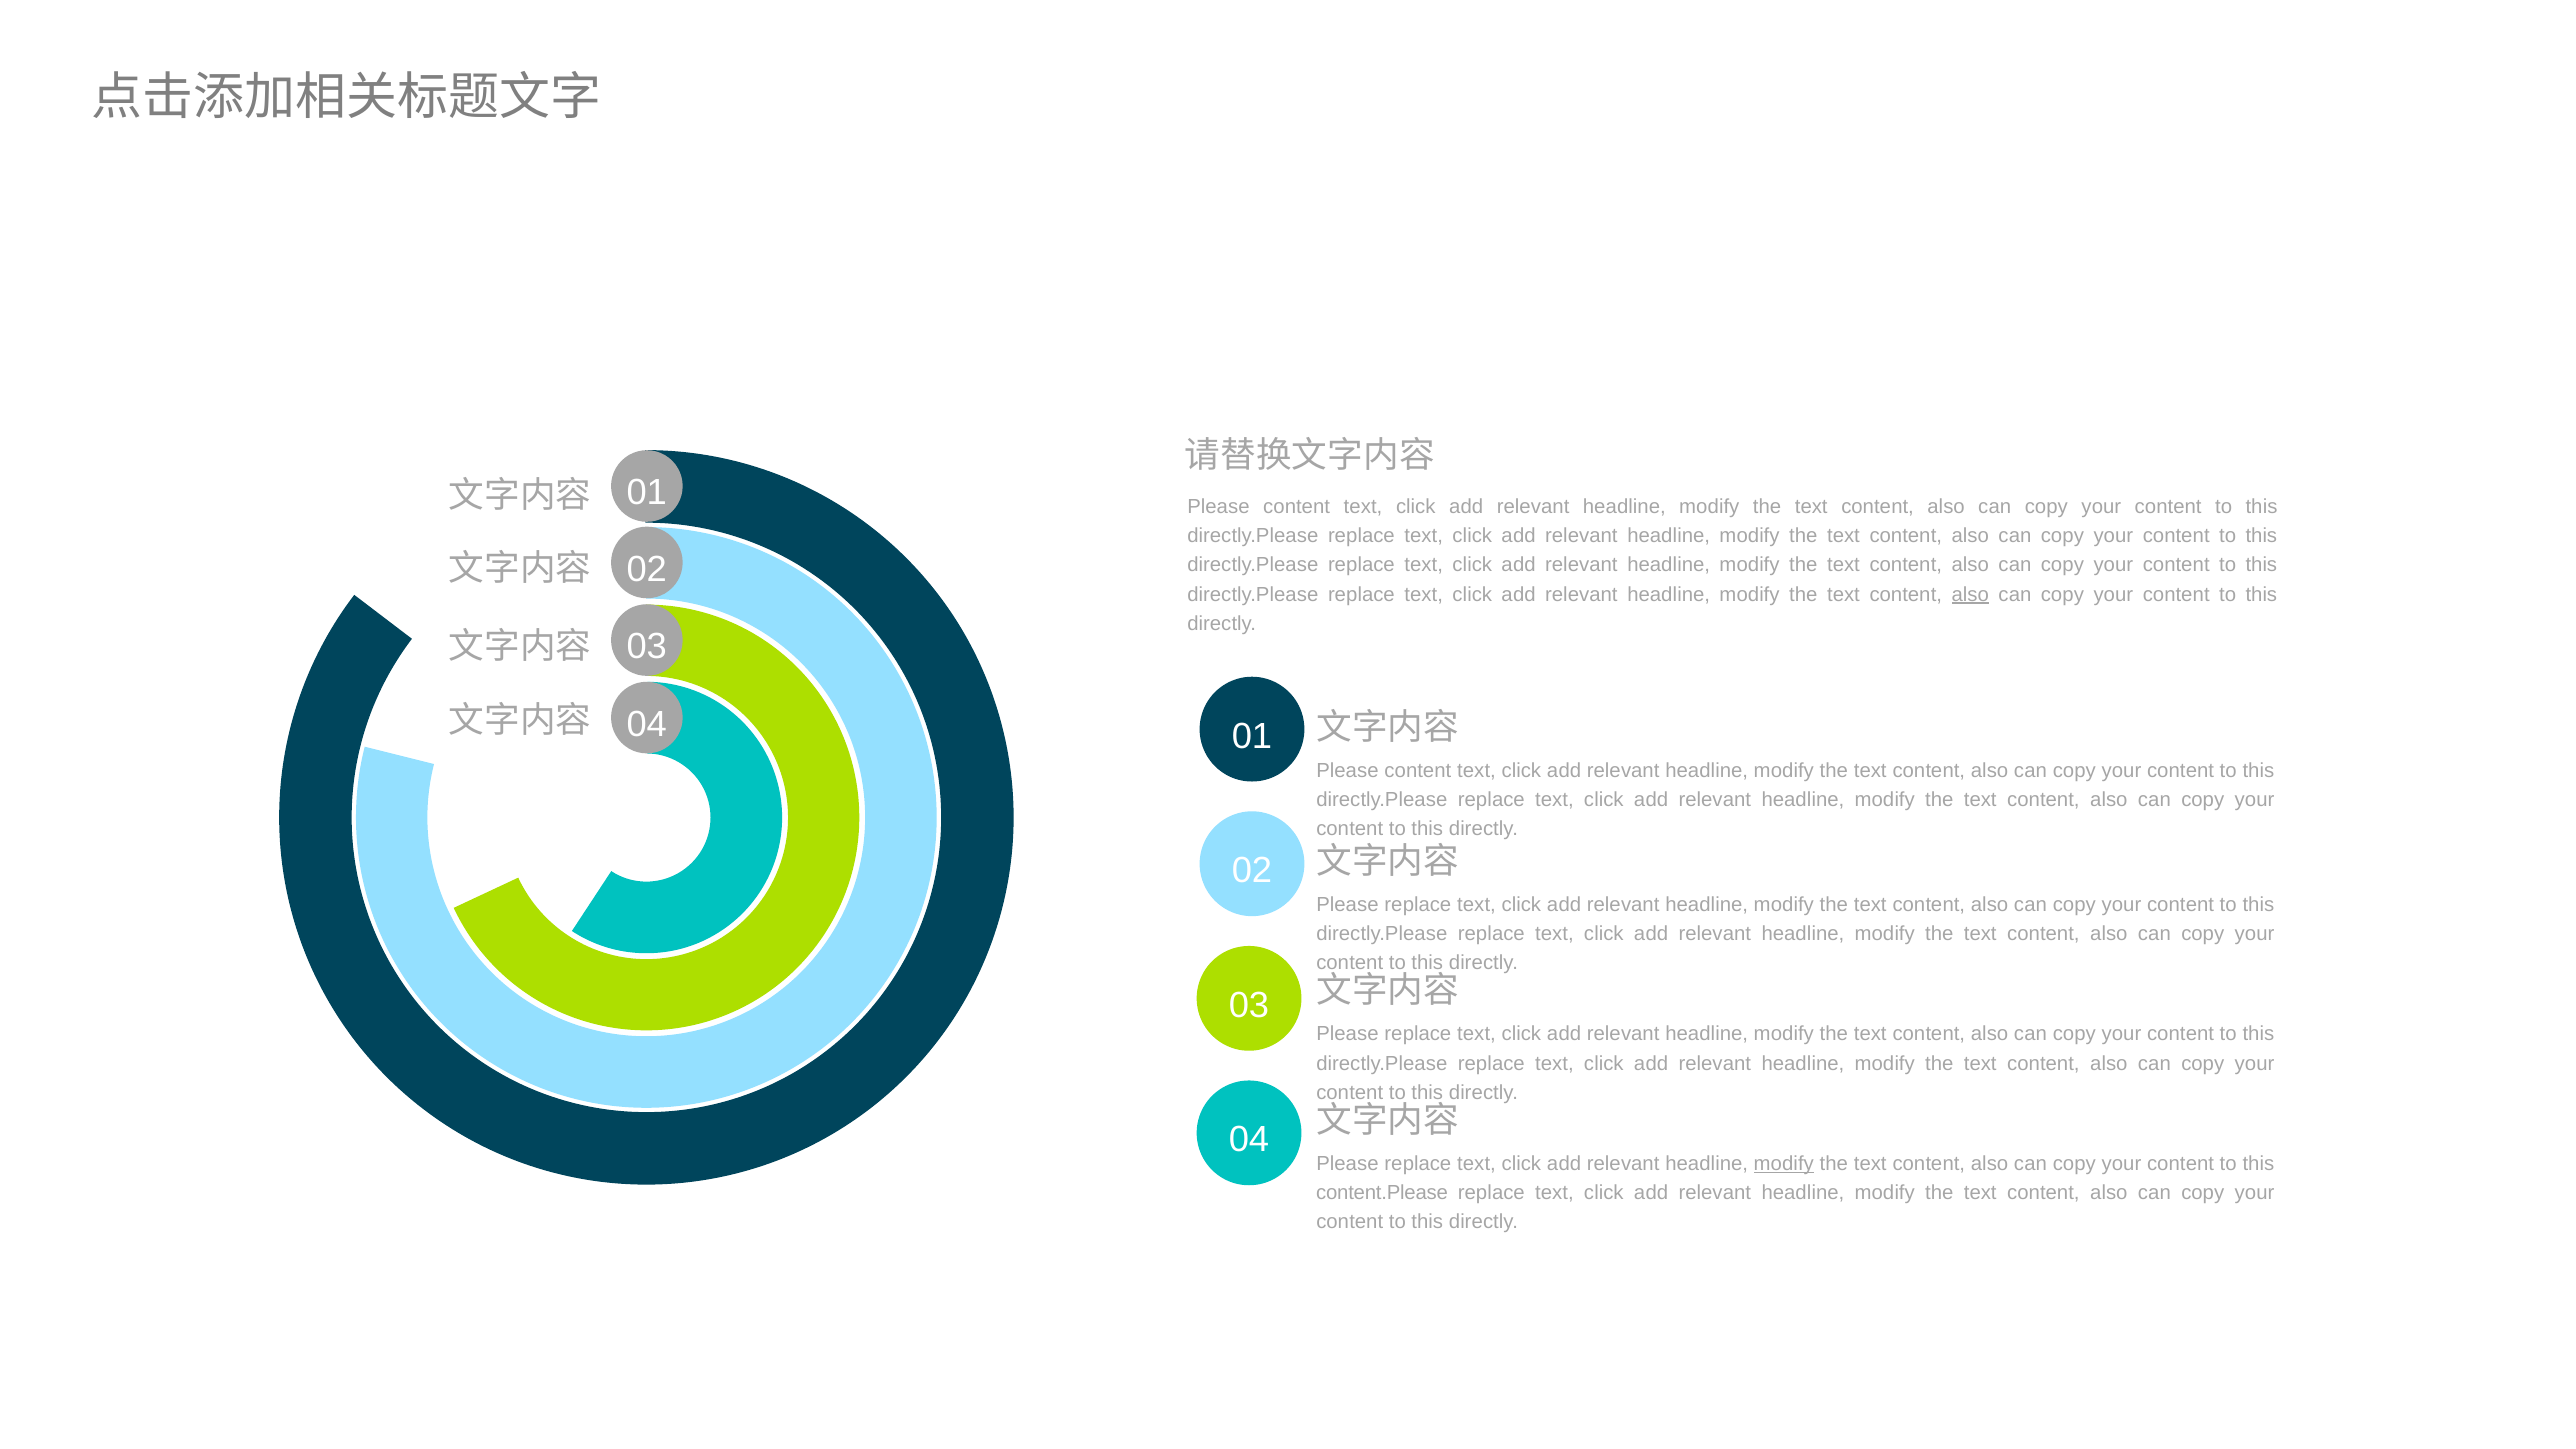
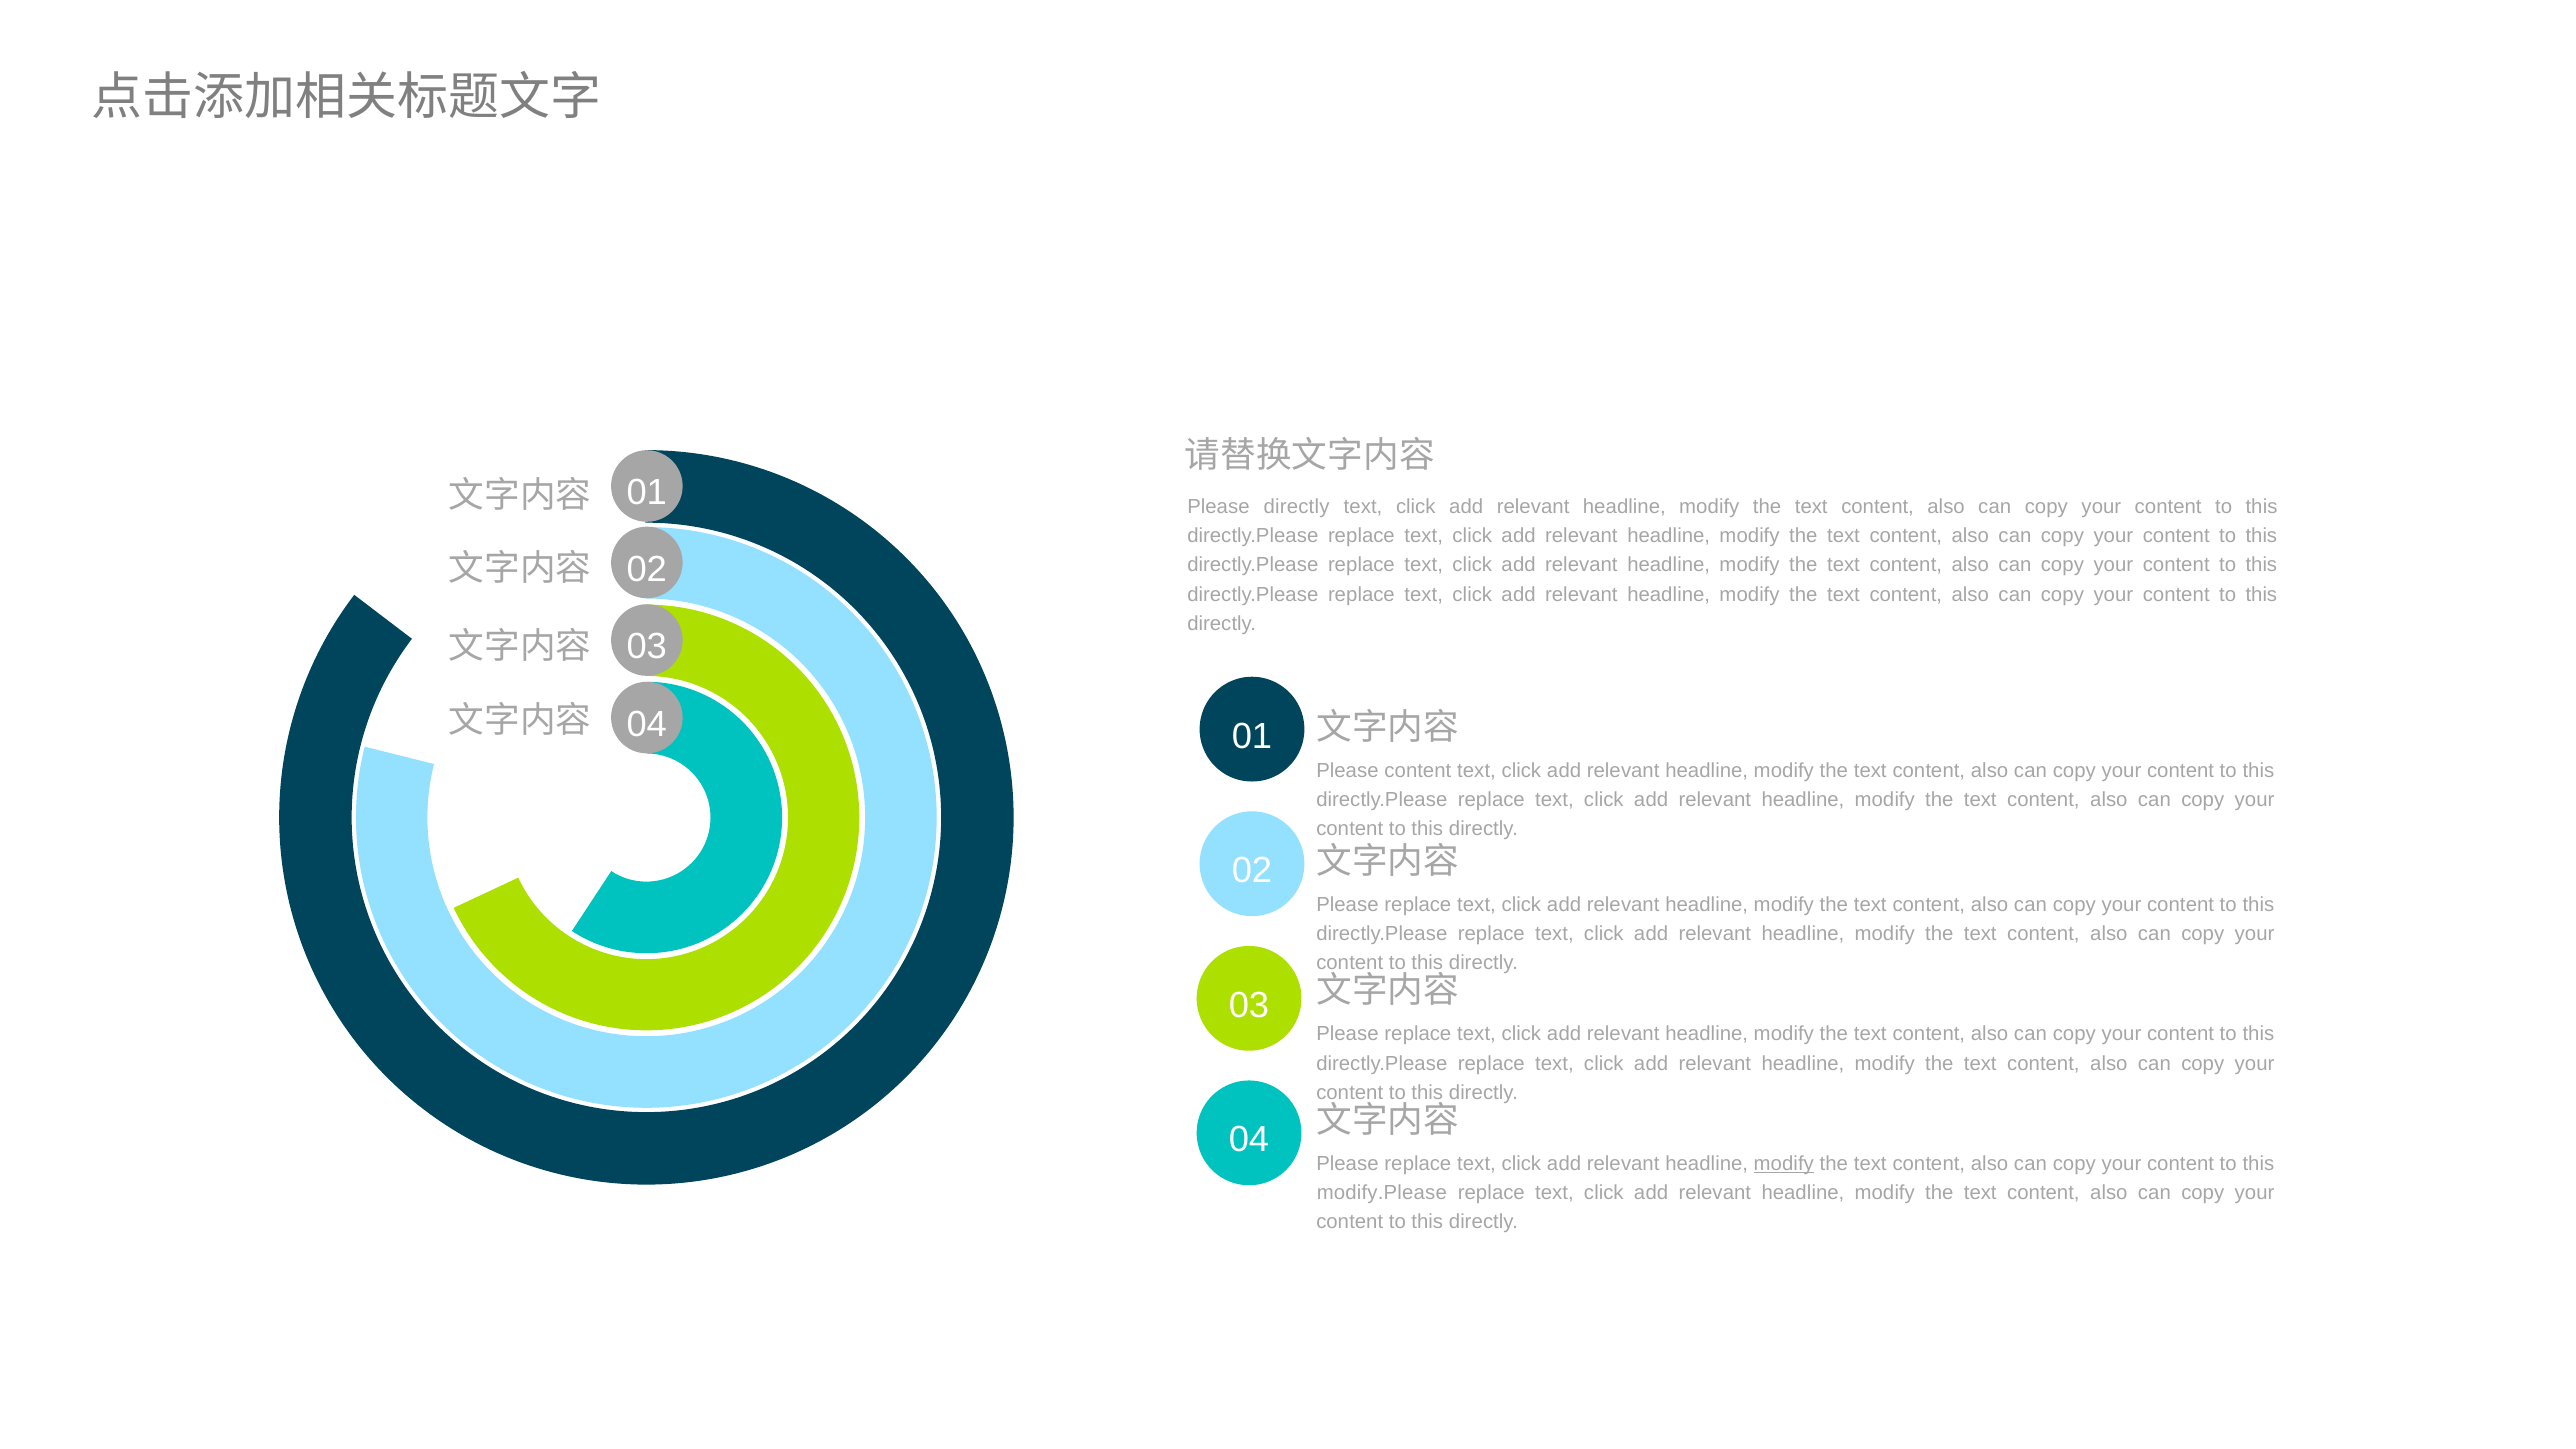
01 Please content: content -> directly
also at (1970, 594) underline: present -> none
content.Please: content.Please -> modify.Please
